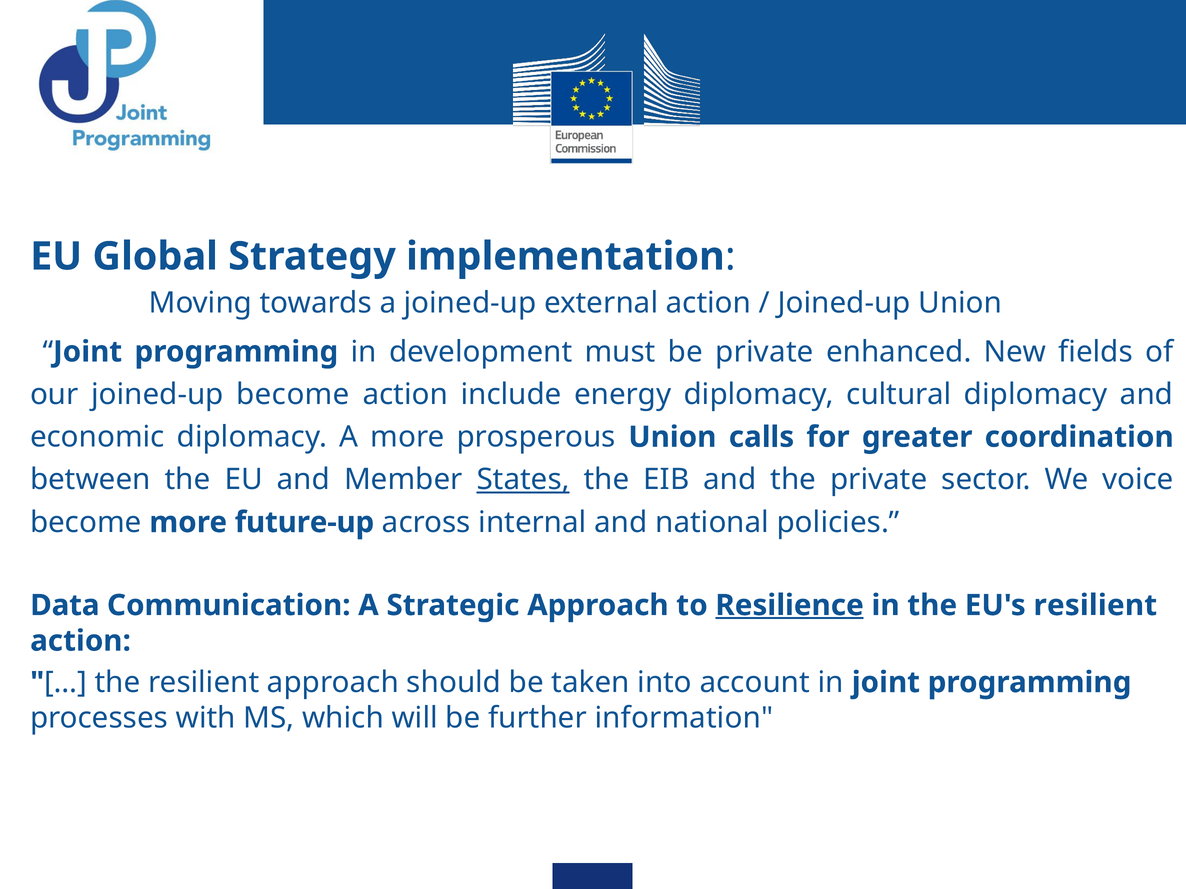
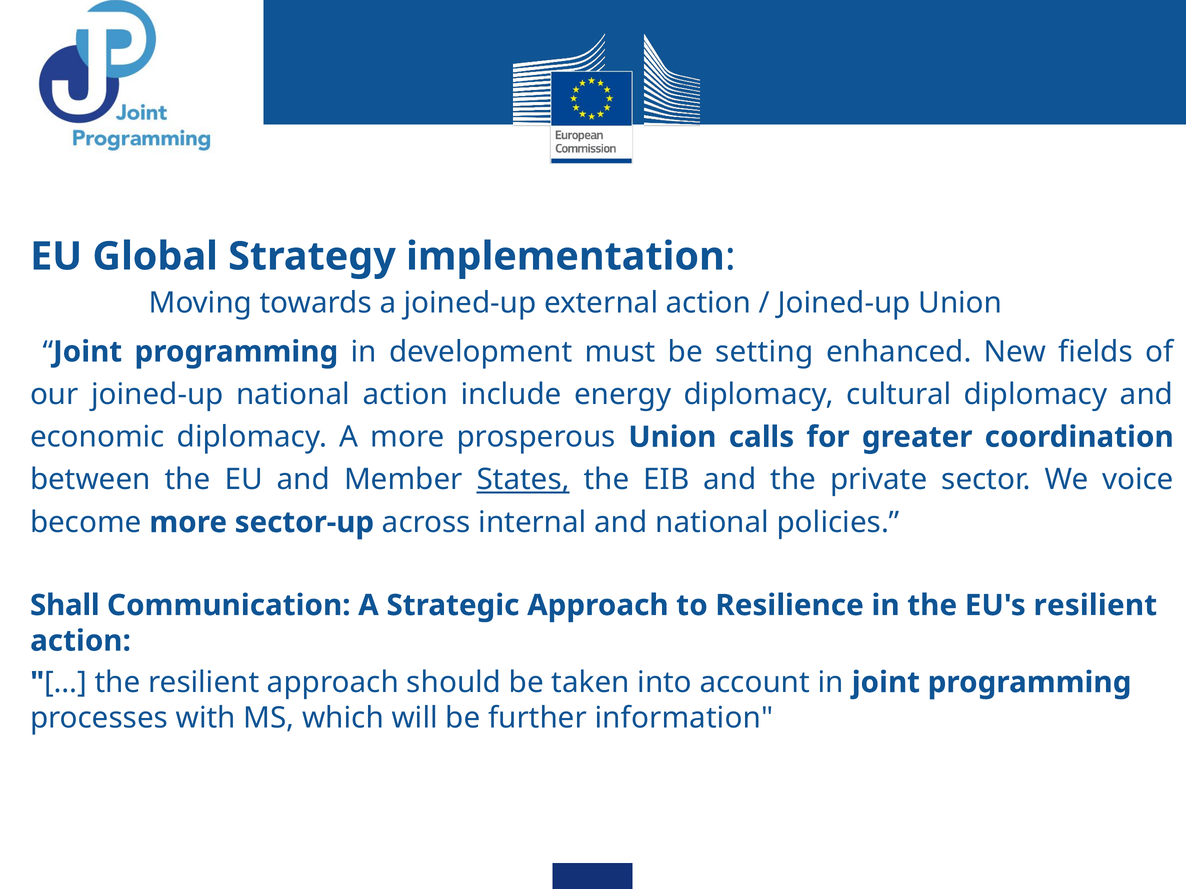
be private: private -> setting
joined-up become: become -> national
future-up: future-up -> sector-up
Data: Data -> Shall
Resilience underline: present -> none
